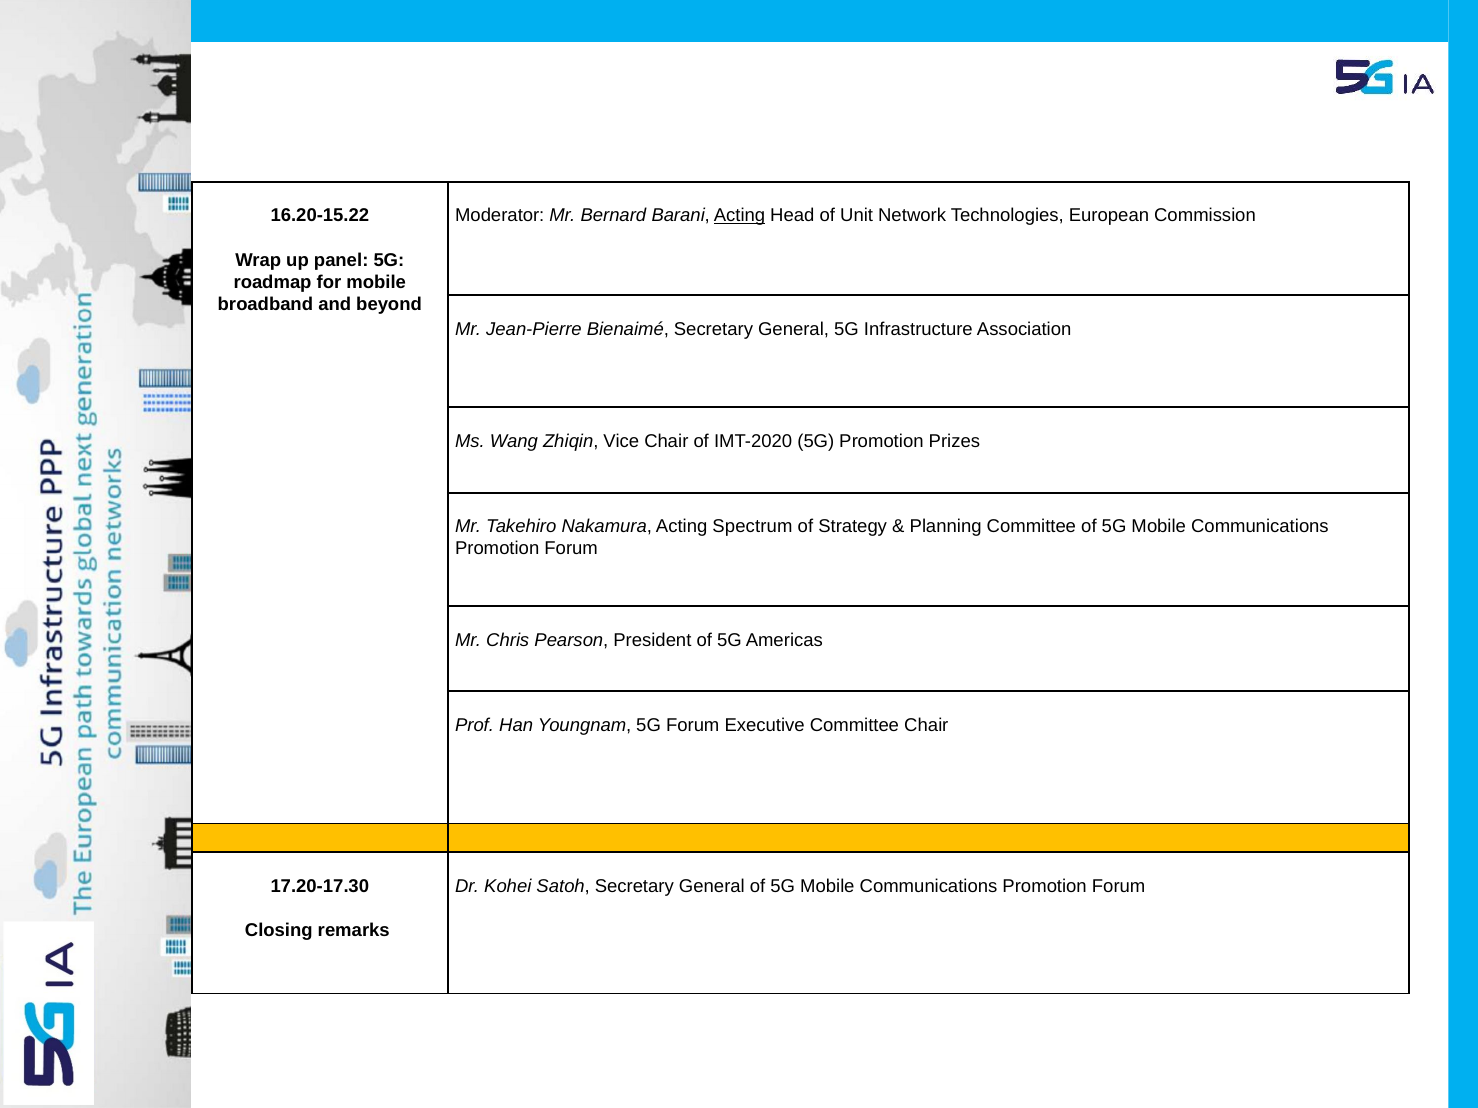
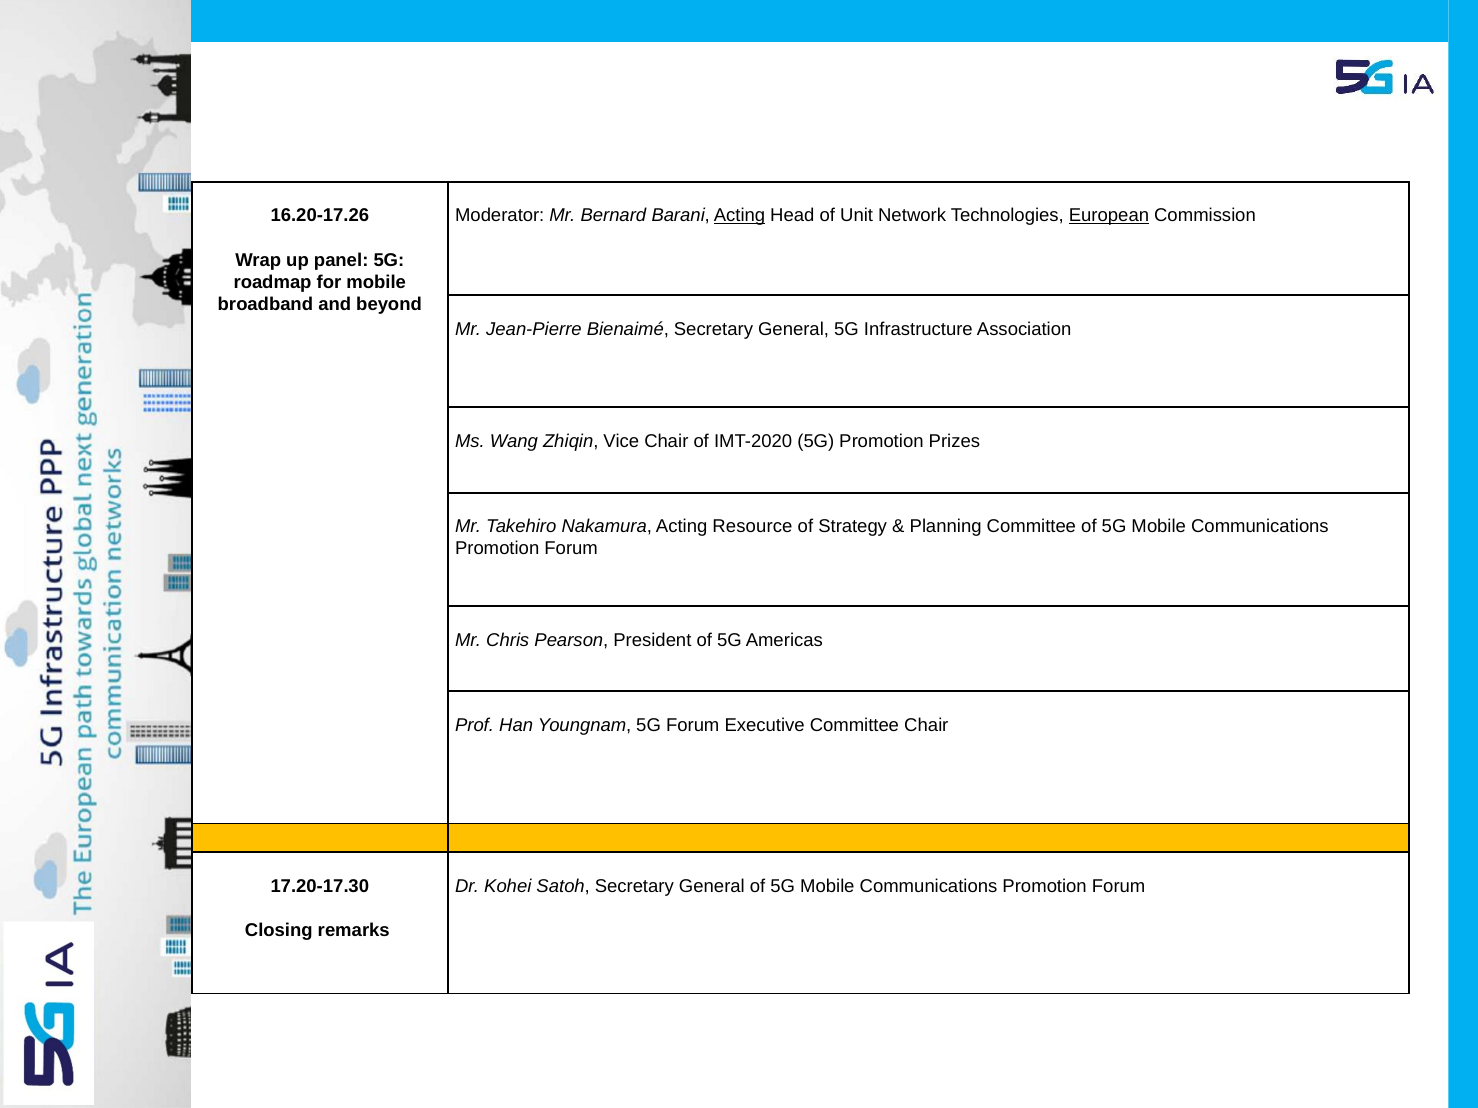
16.20-15.22: 16.20-15.22 -> 16.20-17.26
European underline: none -> present
Spectrum: Spectrum -> Resource
